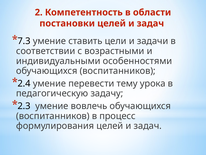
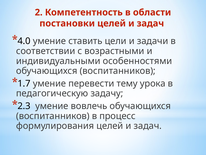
7.3: 7.3 -> 4.0
2.4: 2.4 -> 1.7
